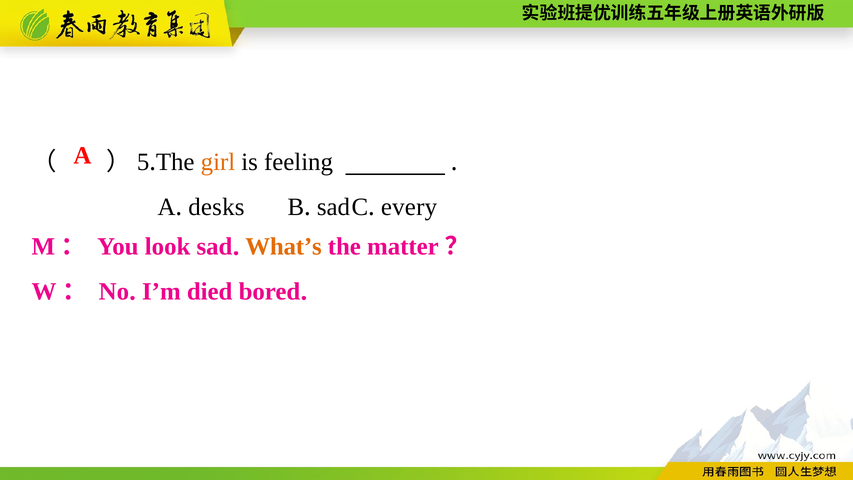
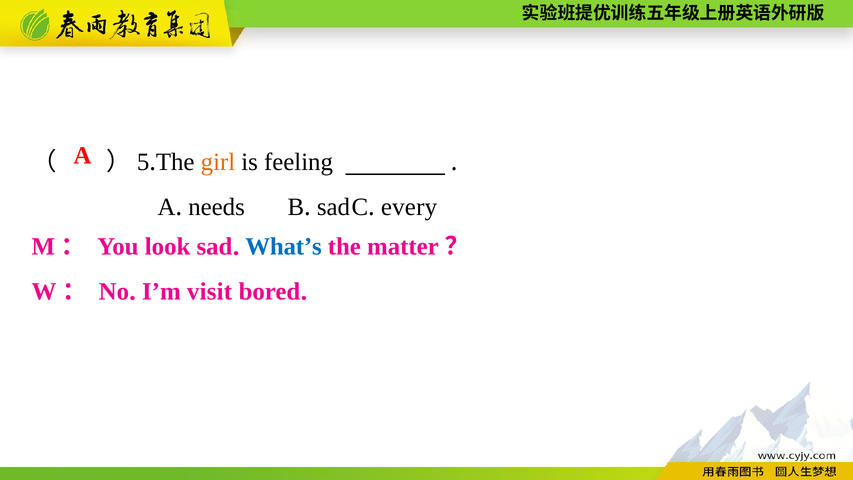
desks: desks -> needs
What’s colour: orange -> blue
died: died -> visit
